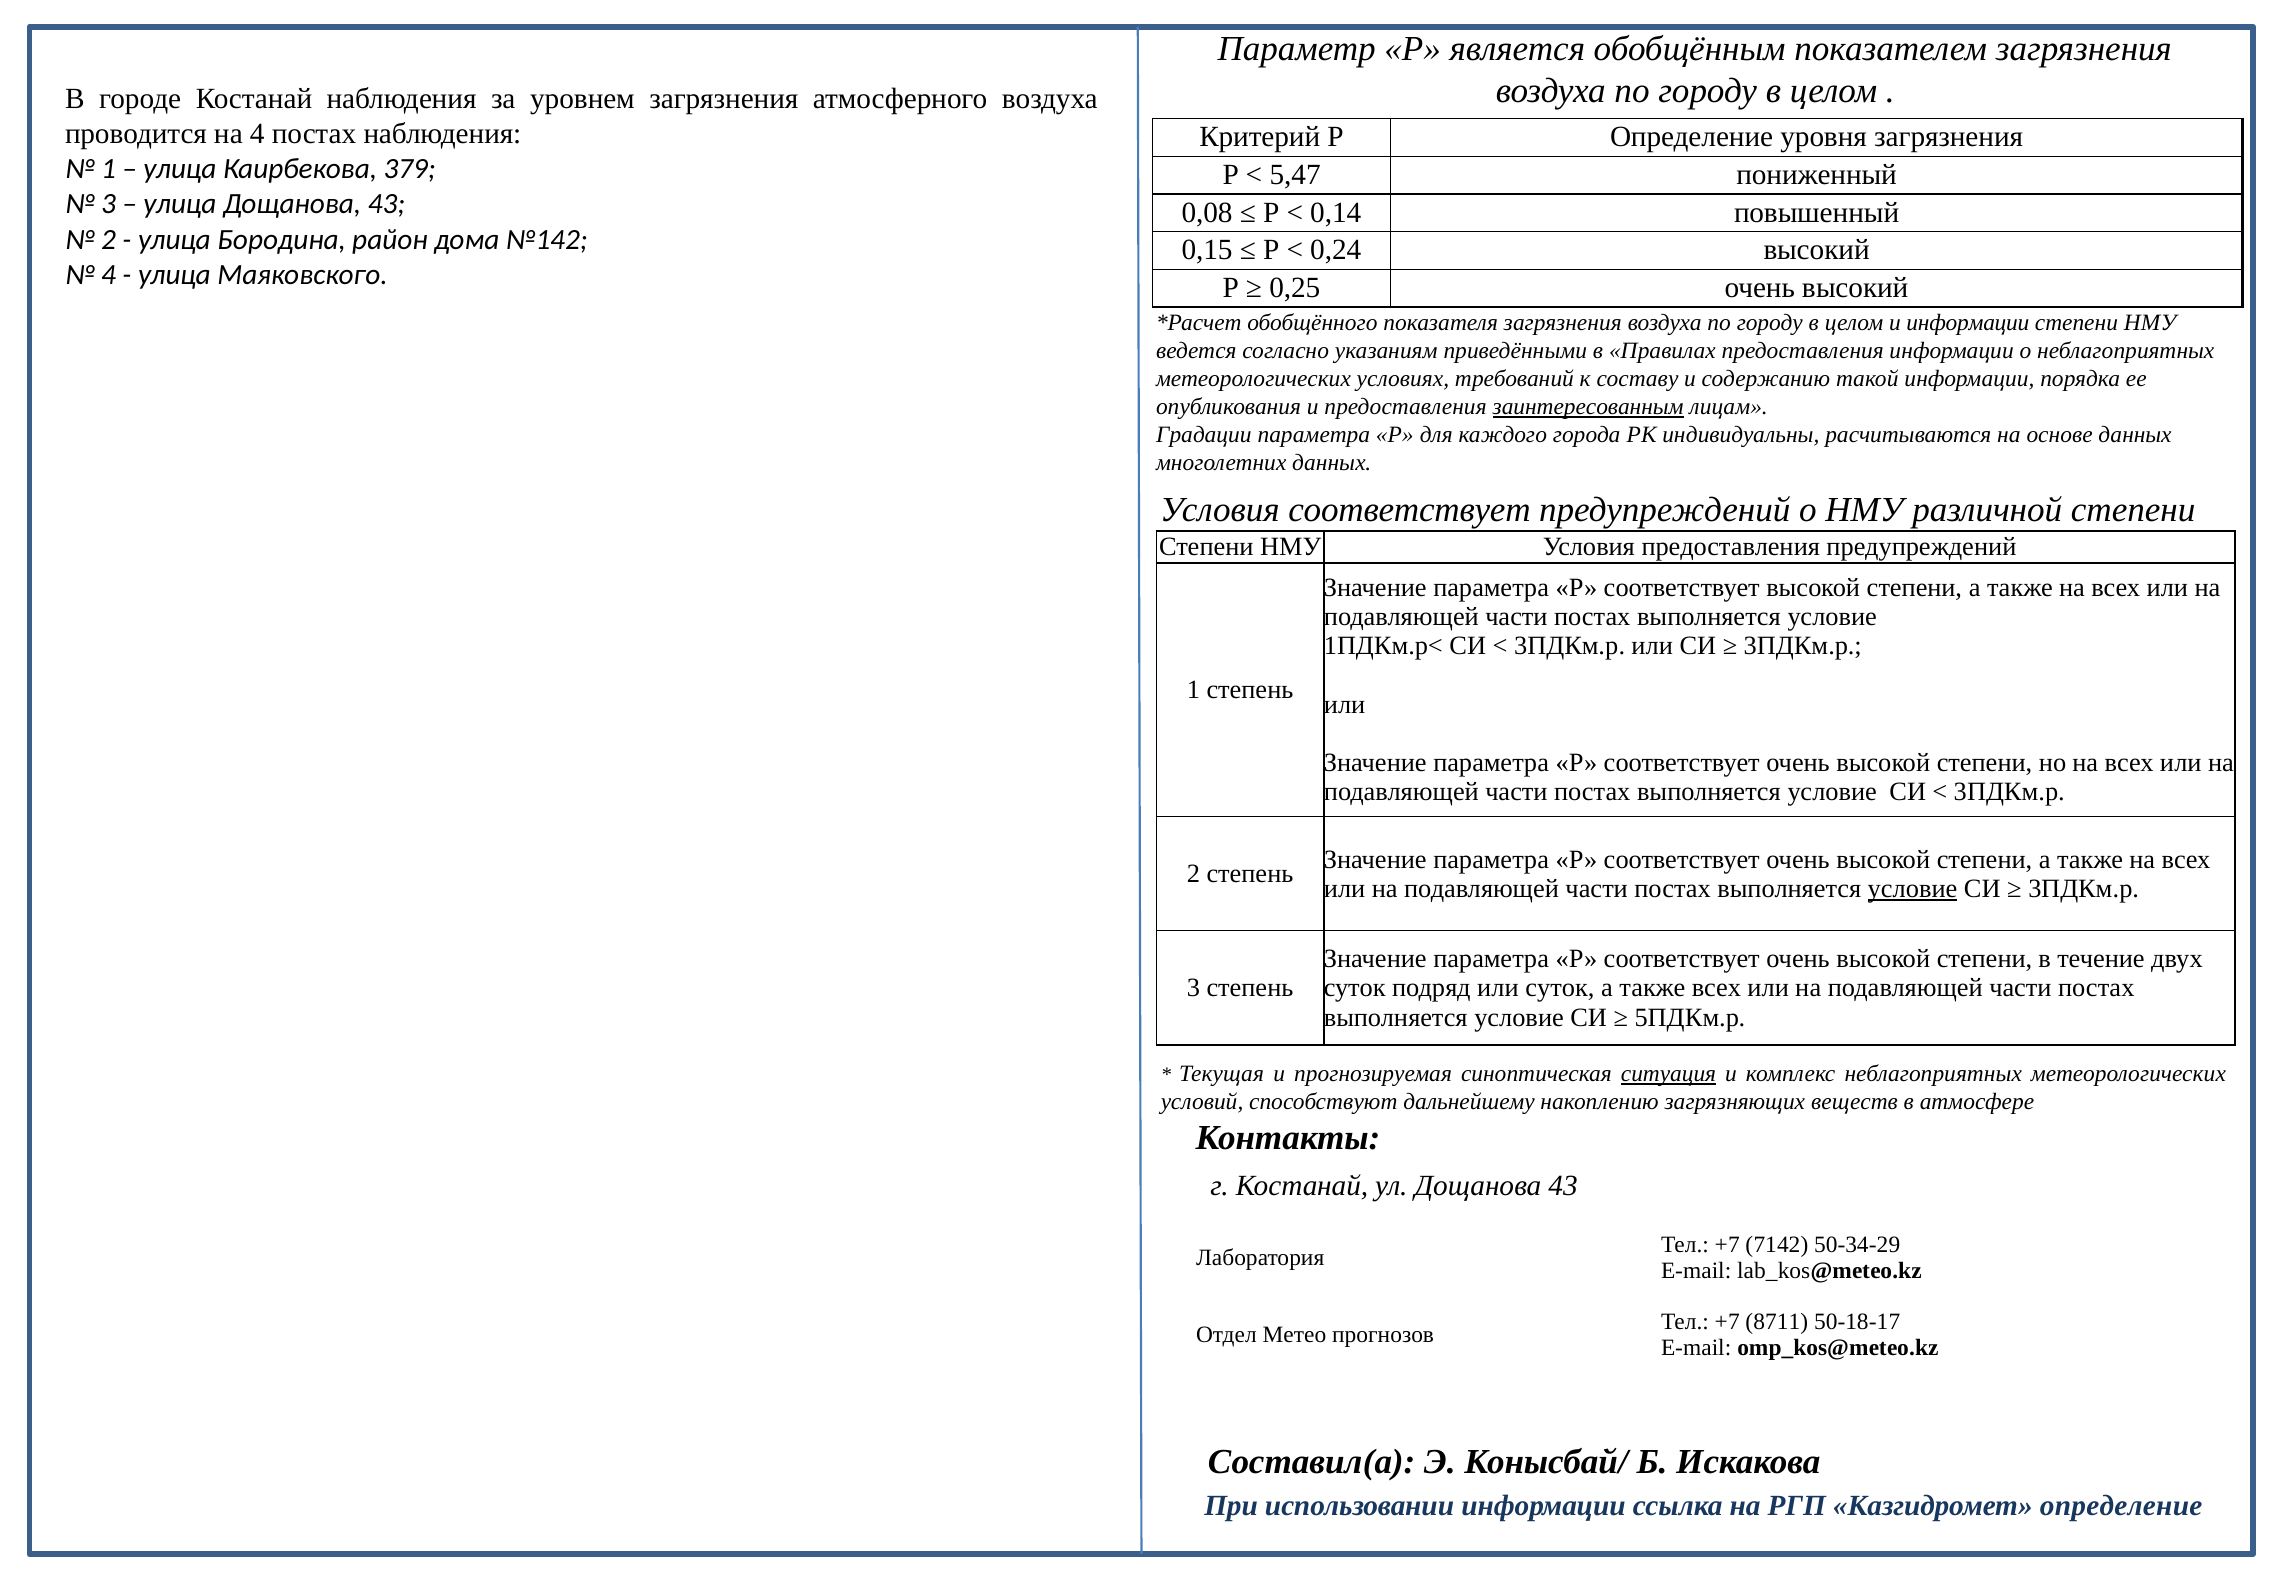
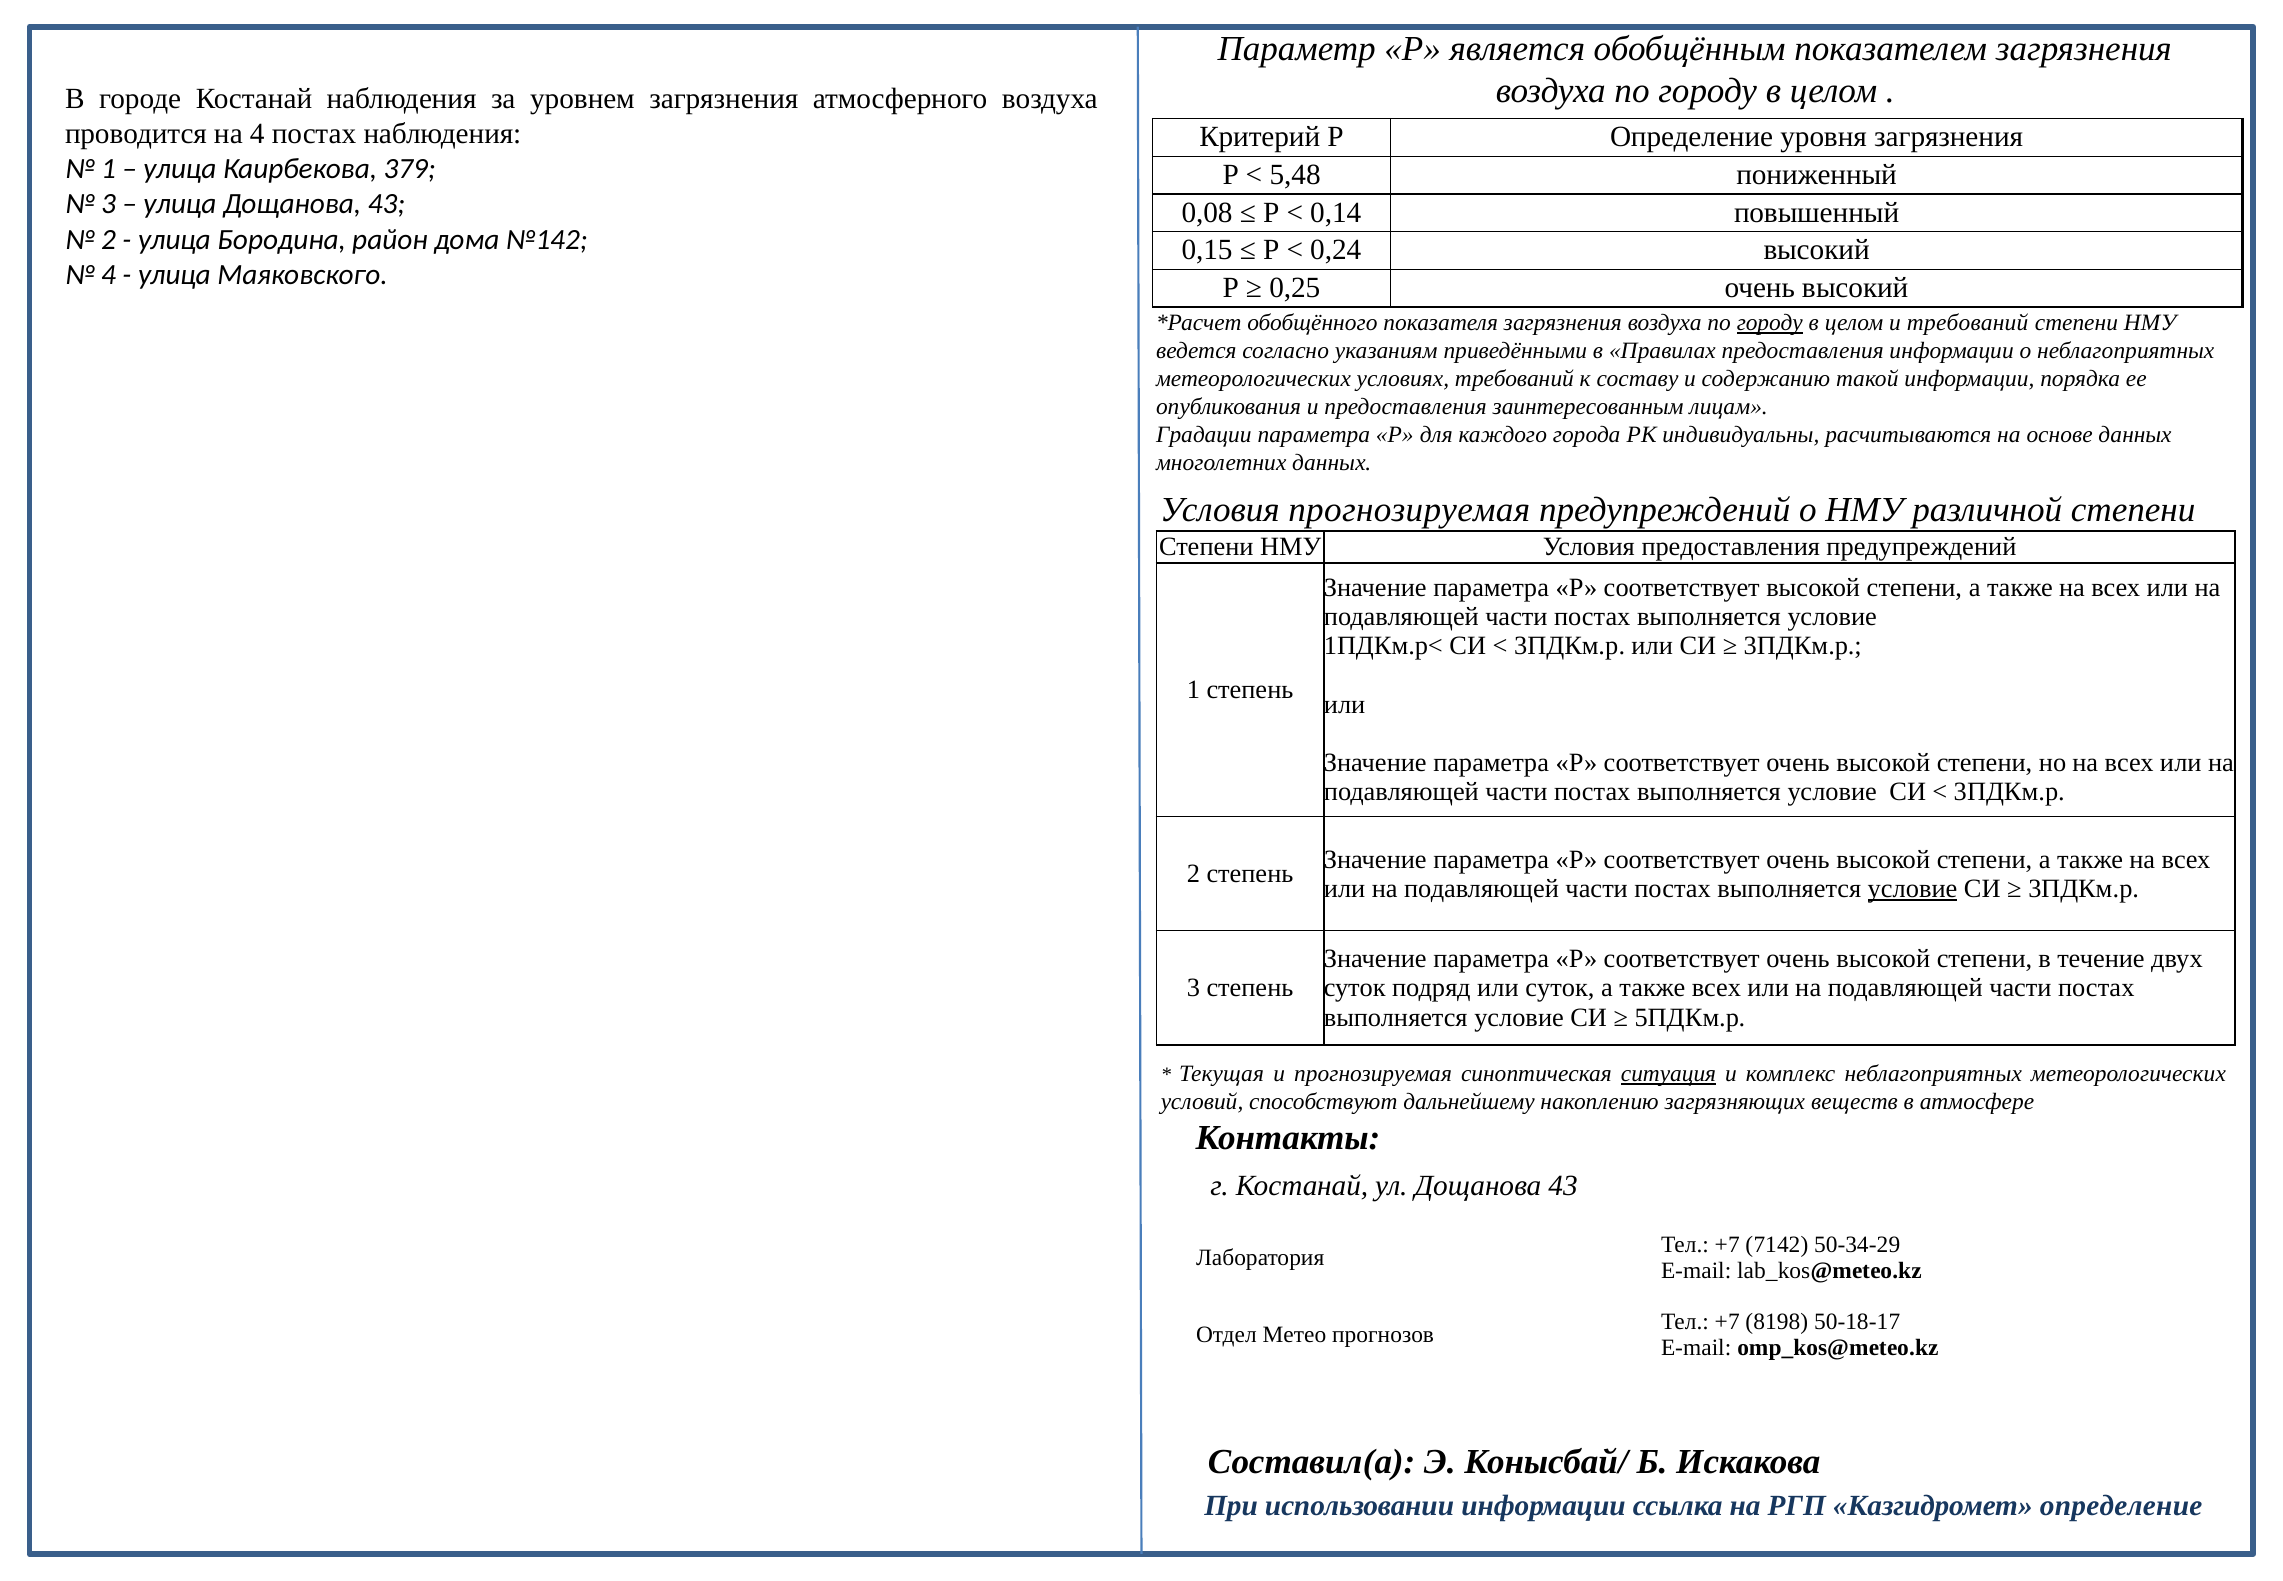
5,47: 5,47 -> 5,48
городу at (1770, 323) underline: none -> present
и информации: информации -> требований
заинтересованным underline: present -> none
Условия соответствует: соответствует -> прогнозируемая
8711: 8711 -> 8198
